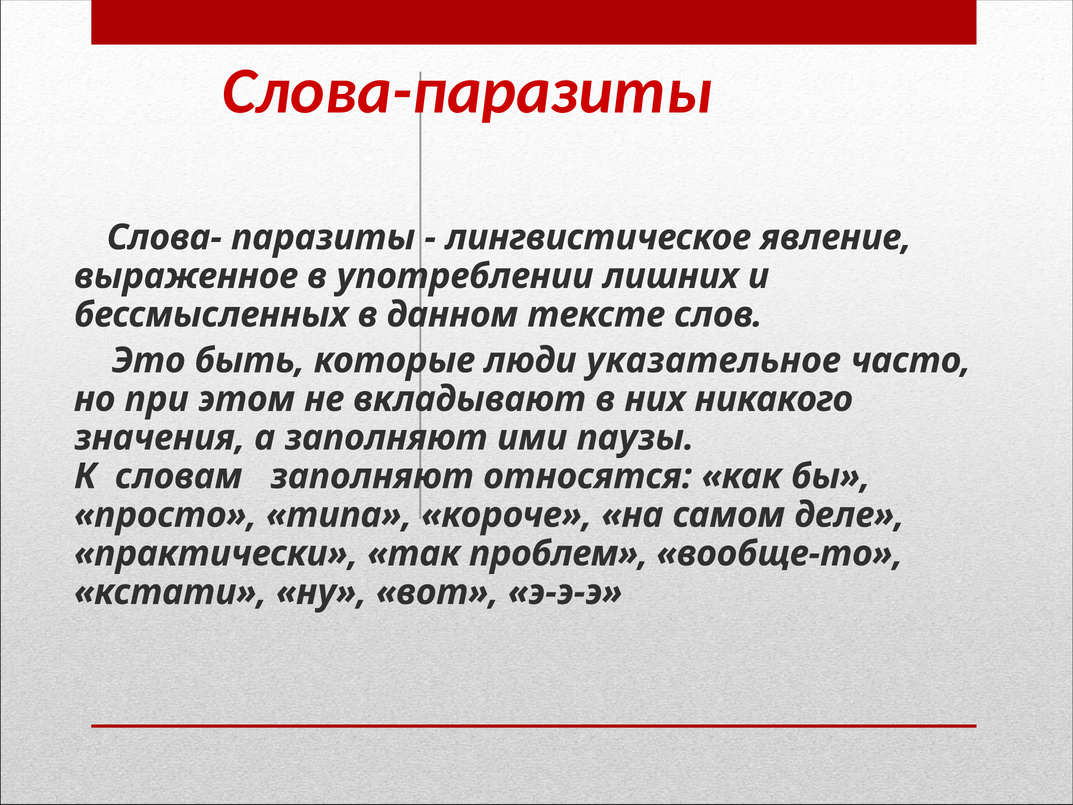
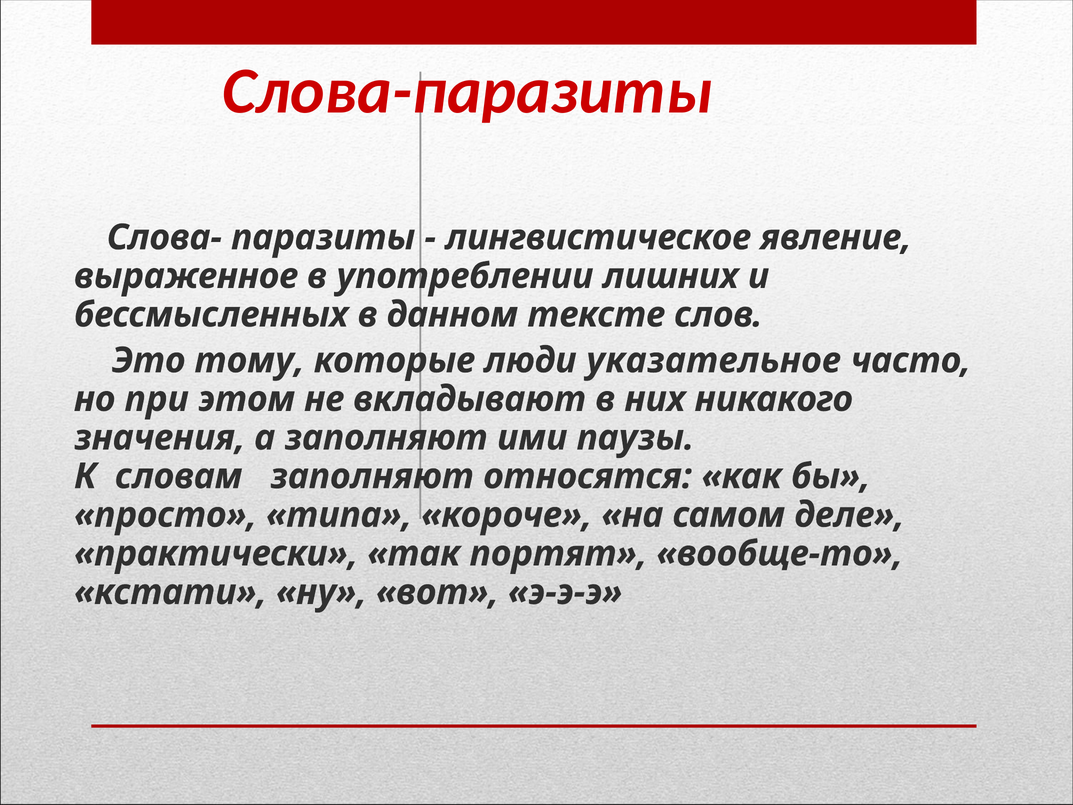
быть: быть -> тому
проблем: проблем -> портят
